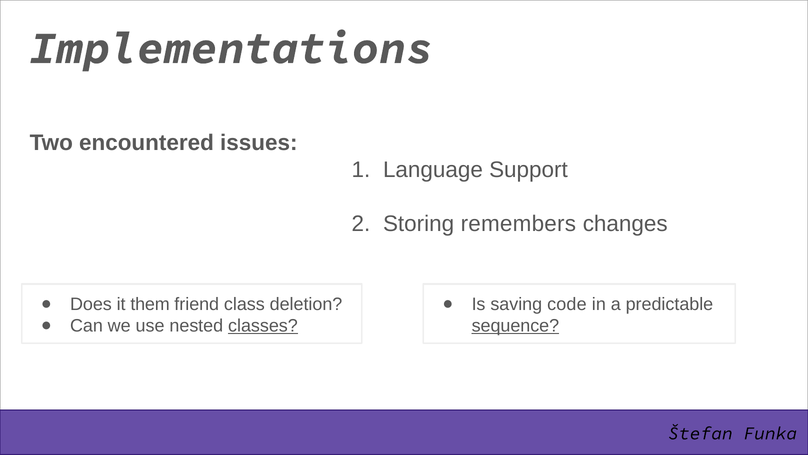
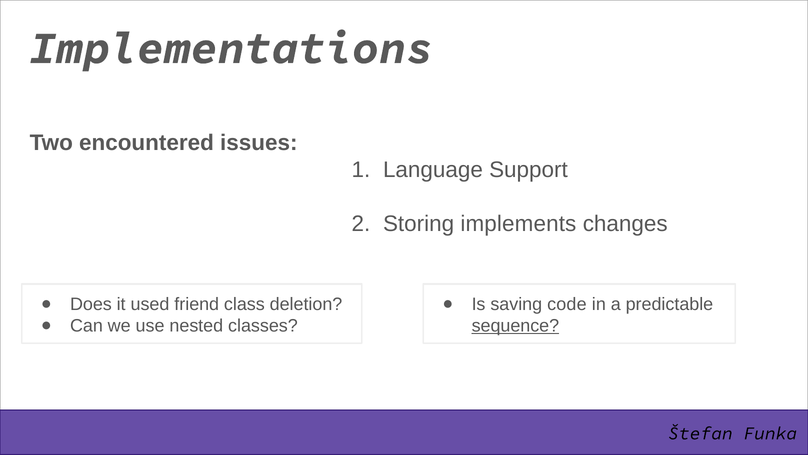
remembers: remembers -> implements
them: them -> used
classes underline: present -> none
